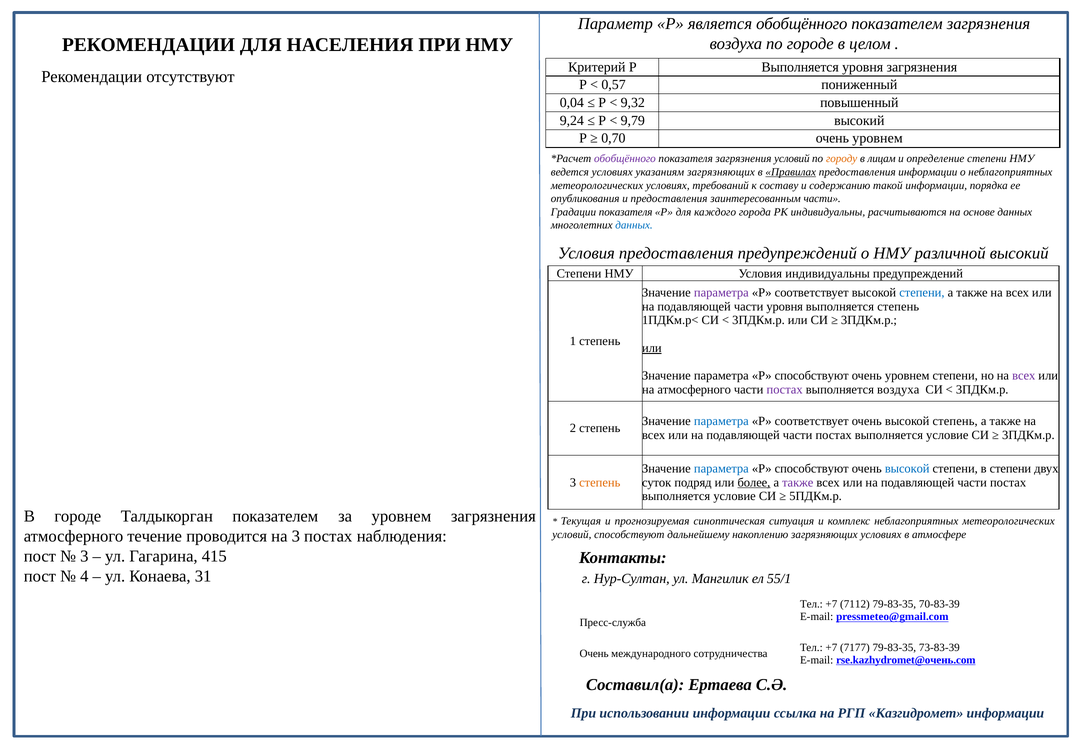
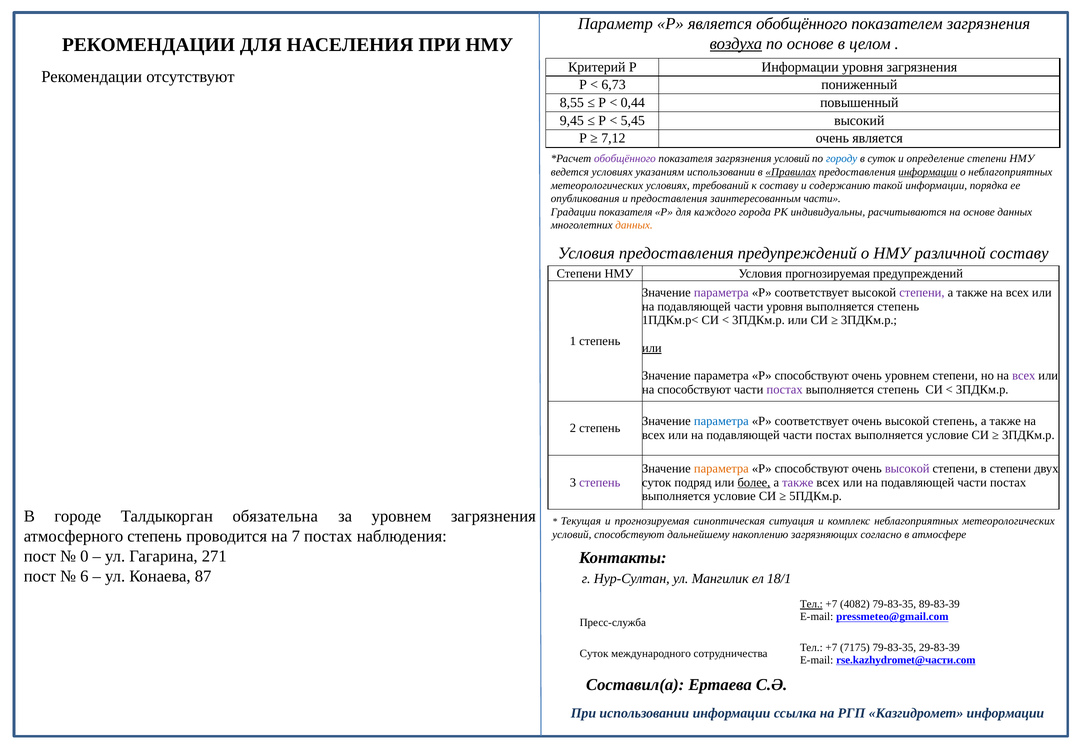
воздуха at (736, 44) underline: none -> present
по городе: городе -> основе
Р Выполняется: Выполняется -> Информации
0,57: 0,57 -> 6,73
0,04: 0,04 -> 8,55
9,32: 9,32 -> 0,44
9,24: 9,24 -> 9,45
9,79: 9,79 -> 5,45
0,70: 0,70 -> 7,12
уровнем at (878, 138): уровнем -> является
городу colour: orange -> blue
в лицам: лицам -> суток
указаниям загрязняющих: загрязняющих -> использовании
информации at (928, 172) underline: none -> present
данных at (634, 225) colour: blue -> orange
различной высокий: высокий -> составу
Условия индивидуальны: индивидуальны -> прогнозируемая
степени at (922, 293) colour: blue -> purple
на атмосферного: атмосферного -> способствуют
воздуха at (898, 390): воздуха -> степень
параметра at (721, 469) colour: blue -> orange
высокой at (907, 469) colour: blue -> purple
степень at (600, 482) colour: orange -> purple
Талдыкорган показателем: показателем -> обязательна
атмосферного течение: течение -> степень
на 3: 3 -> 7
загрязняющих условиях: условиях -> согласно
3 at (84, 556): 3 -> 0
415: 415 -> 271
4: 4 -> 6
31: 31 -> 87
55/1: 55/1 -> 18/1
Тел at (811, 604) underline: none -> present
7112: 7112 -> 4082
70-83-39: 70-83-39 -> 89-83-39
7177: 7177 -> 7175
73-83-39: 73-83-39 -> 29-83-39
Очень at (594, 654): Очень -> Суток
rse.kazhydromet@очень.com: rse.kazhydromet@очень.com -> rse.kazhydromet@части.com
